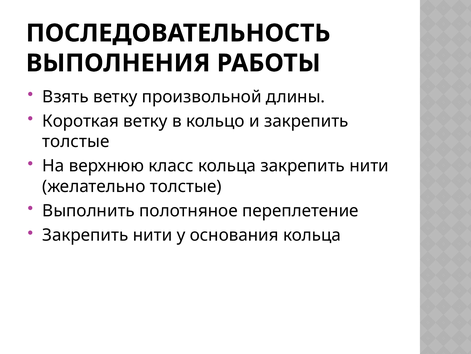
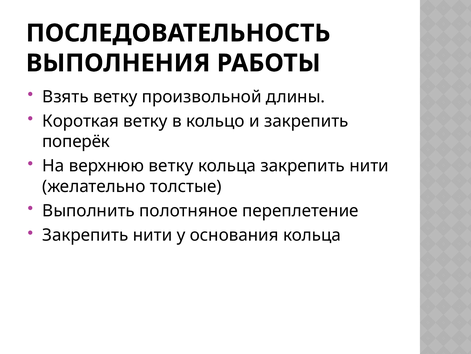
толстые at (76, 141): толстые -> поперёк
верхнюю класс: класс -> ветку
